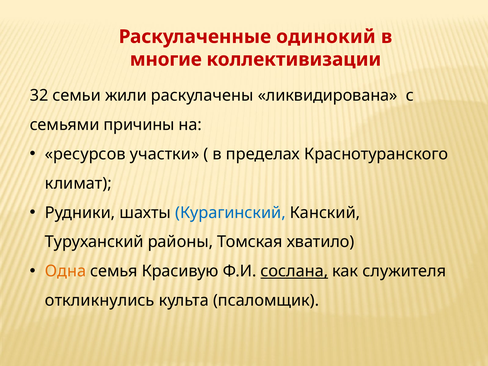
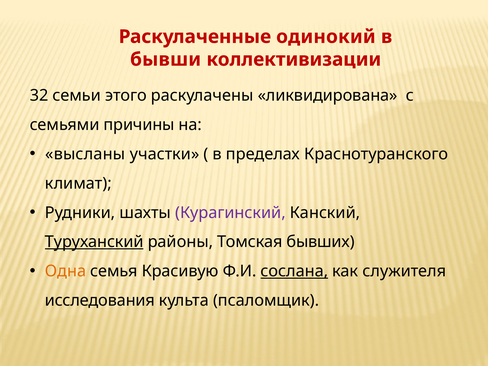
многие: многие -> бывши
жили: жили -> этого
ресурсов: ресурсов -> высланы
Курагинский colour: blue -> purple
Туруханский underline: none -> present
хватило: хватило -> бывших
откликнулись: откликнулись -> исследования
